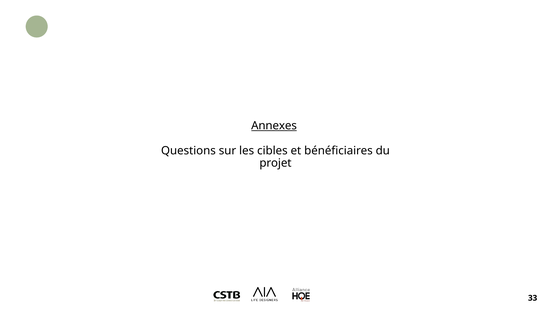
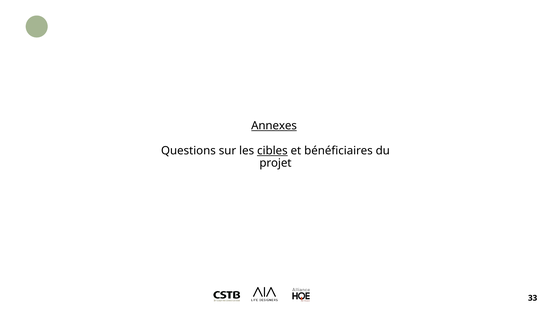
cibles underline: none -> present
